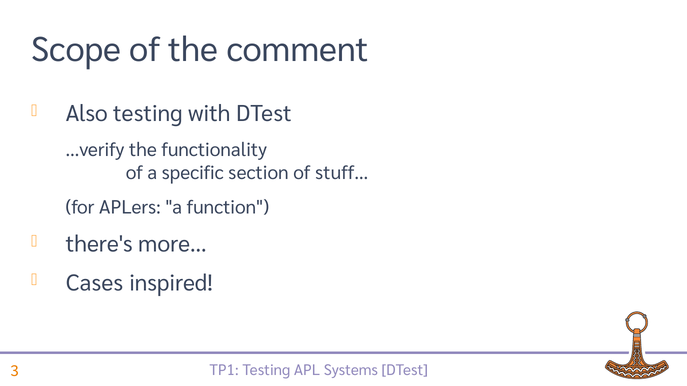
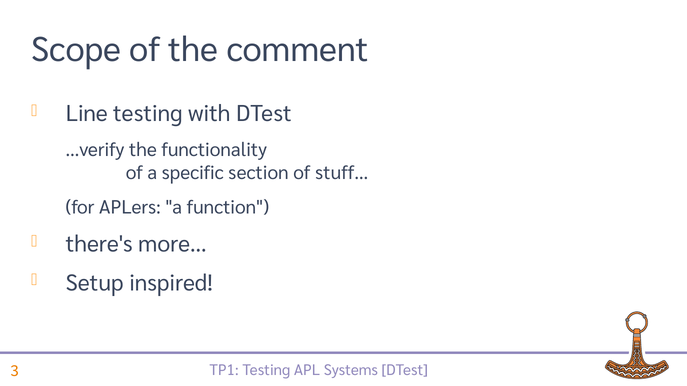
Also: Also -> Line
Cases: Cases -> Setup
